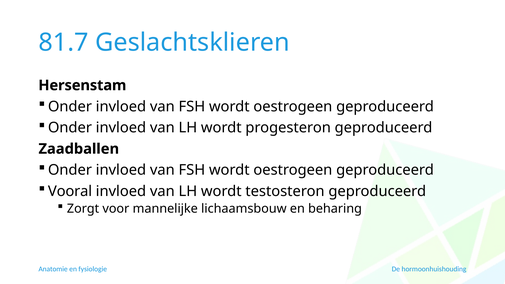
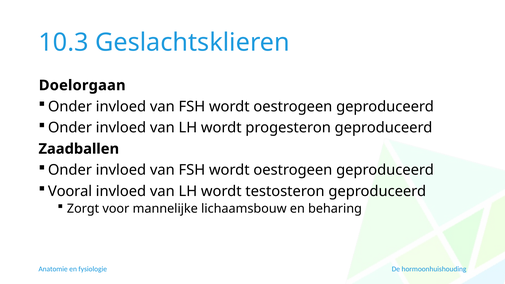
81.7: 81.7 -> 10.3
Hersenstam: Hersenstam -> Doelorgaan
